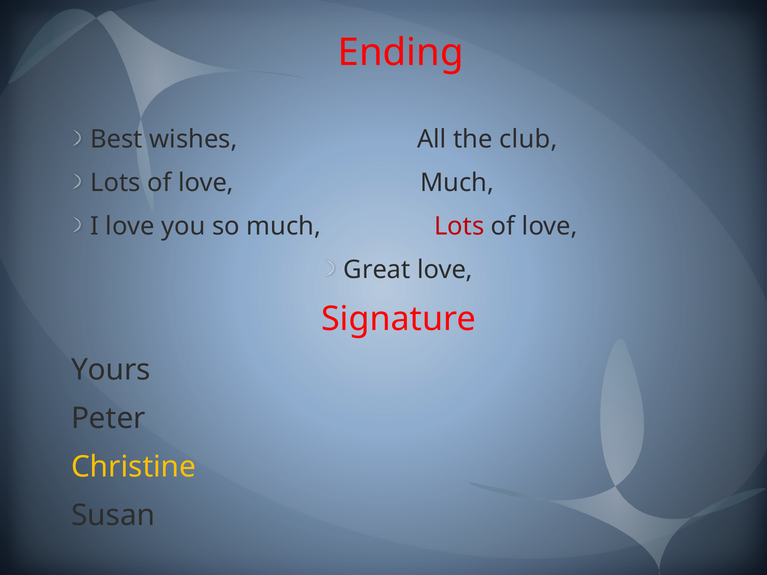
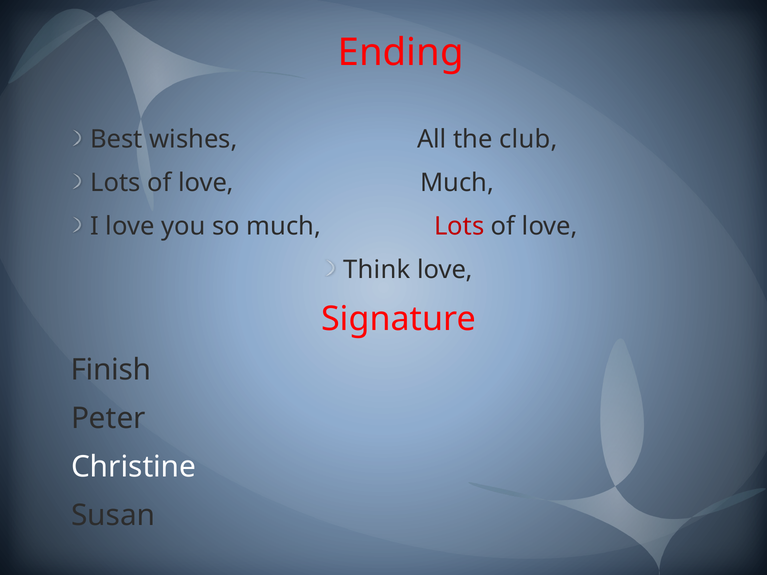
Great: Great -> Think
Yours: Yours -> Finish
Christine colour: yellow -> white
